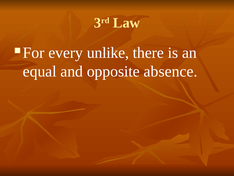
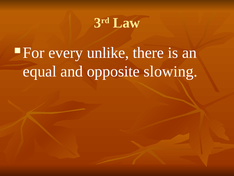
absence: absence -> slowing
